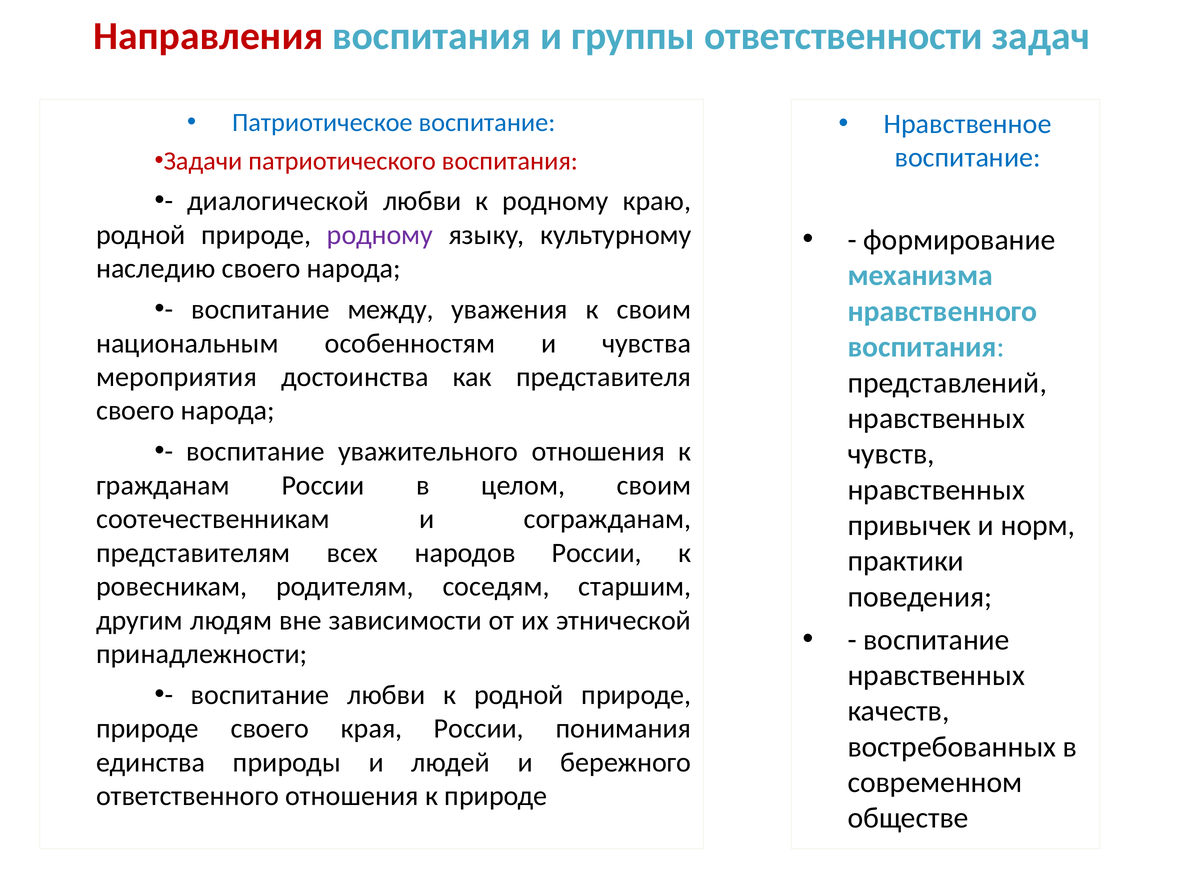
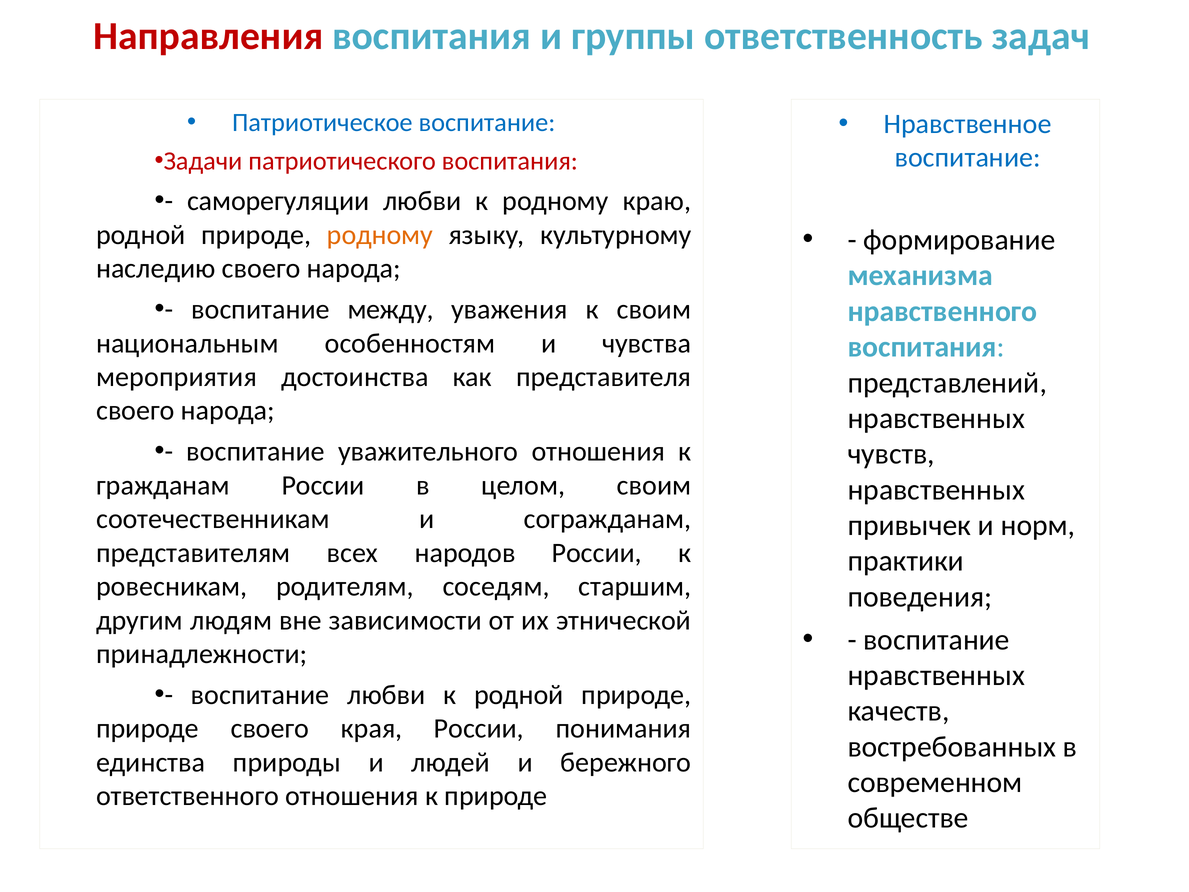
ответственности: ответственности -> ответственность
диалогической: диалогической -> саморегуляции
родному at (380, 235) colour: purple -> orange
